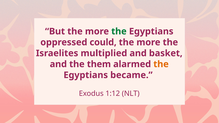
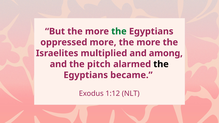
oppressed could: could -> more
basket: basket -> among
them: them -> pitch
the at (161, 64) colour: orange -> black
